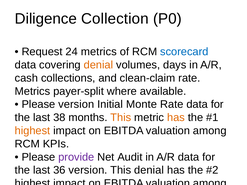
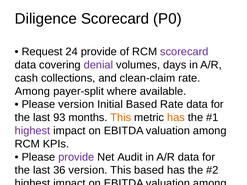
Diligence Collection: Collection -> Scorecard
24 metrics: metrics -> provide
scorecard at (184, 52) colour: blue -> purple
denial at (98, 65) colour: orange -> purple
Metrics at (32, 91): Metrics -> Among
Initial Monte: Monte -> Based
38: 38 -> 93
highest at (32, 131) colour: orange -> purple
This denial: denial -> based
